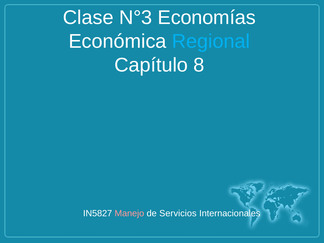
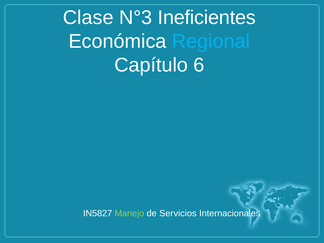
Economías: Economías -> Ineficientes
8: 8 -> 6
Manejo colour: pink -> light green
